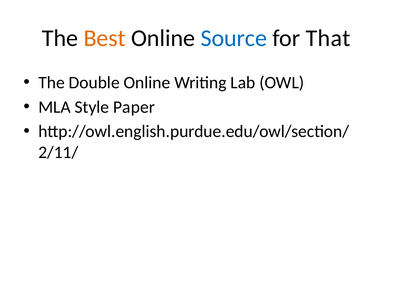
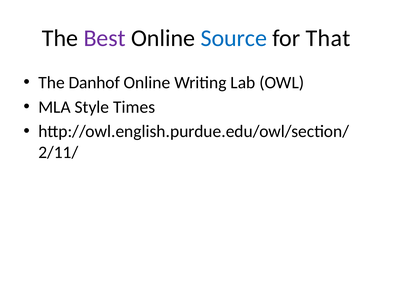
Best colour: orange -> purple
Double: Double -> Danhof
Paper: Paper -> Times
